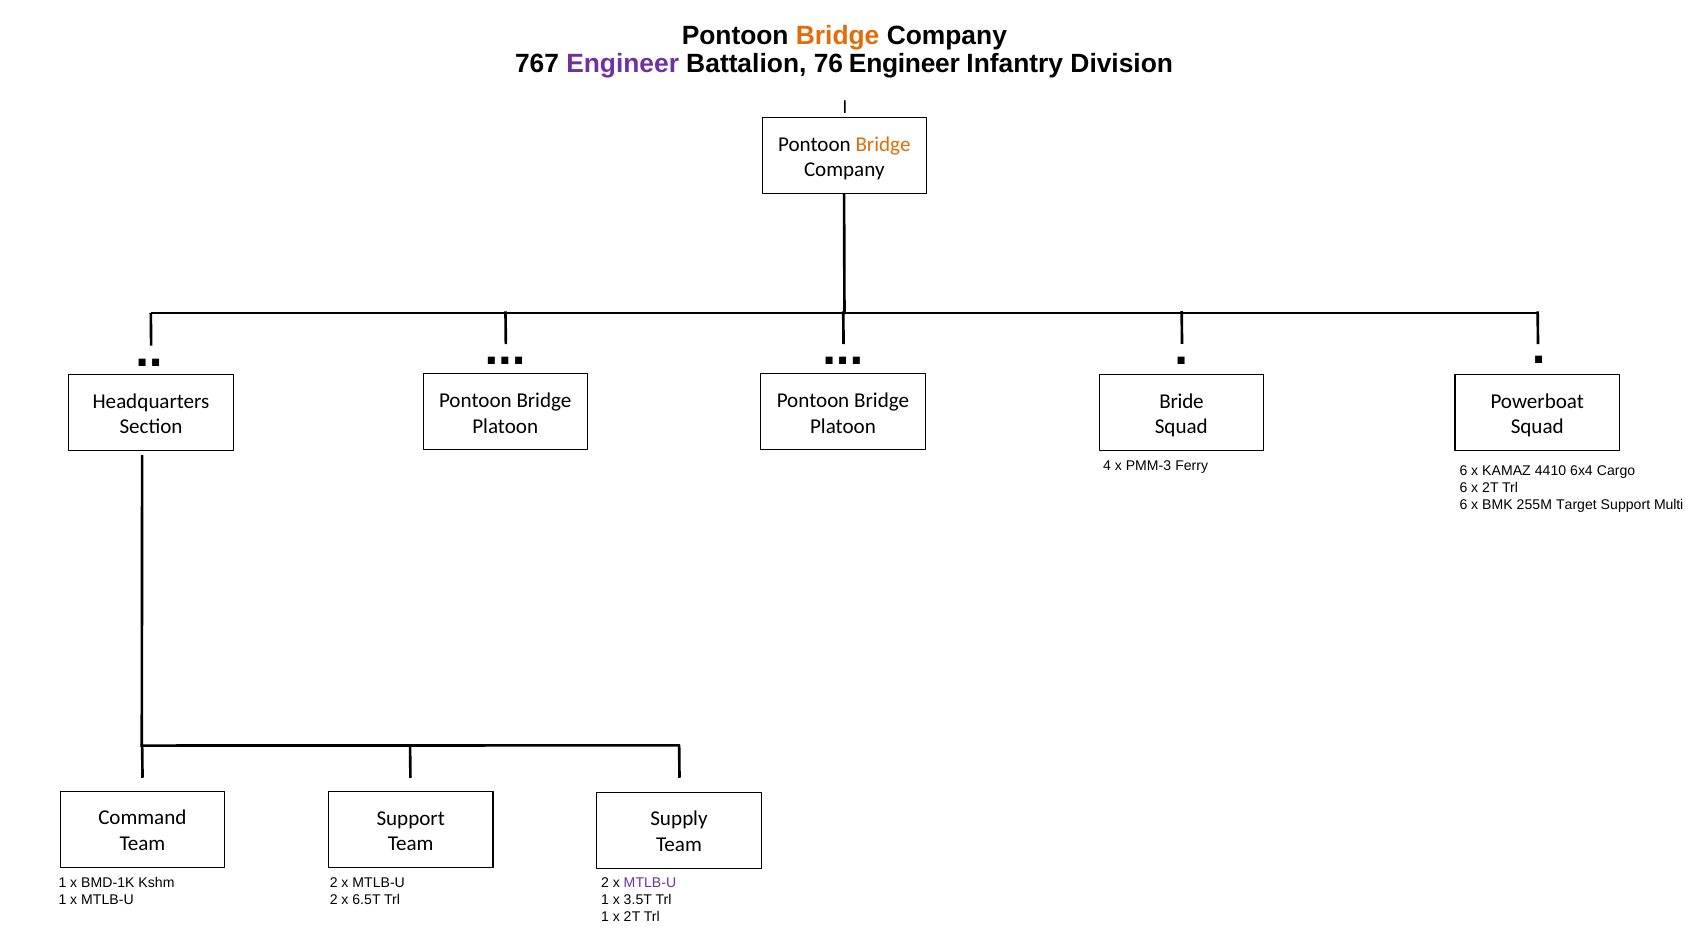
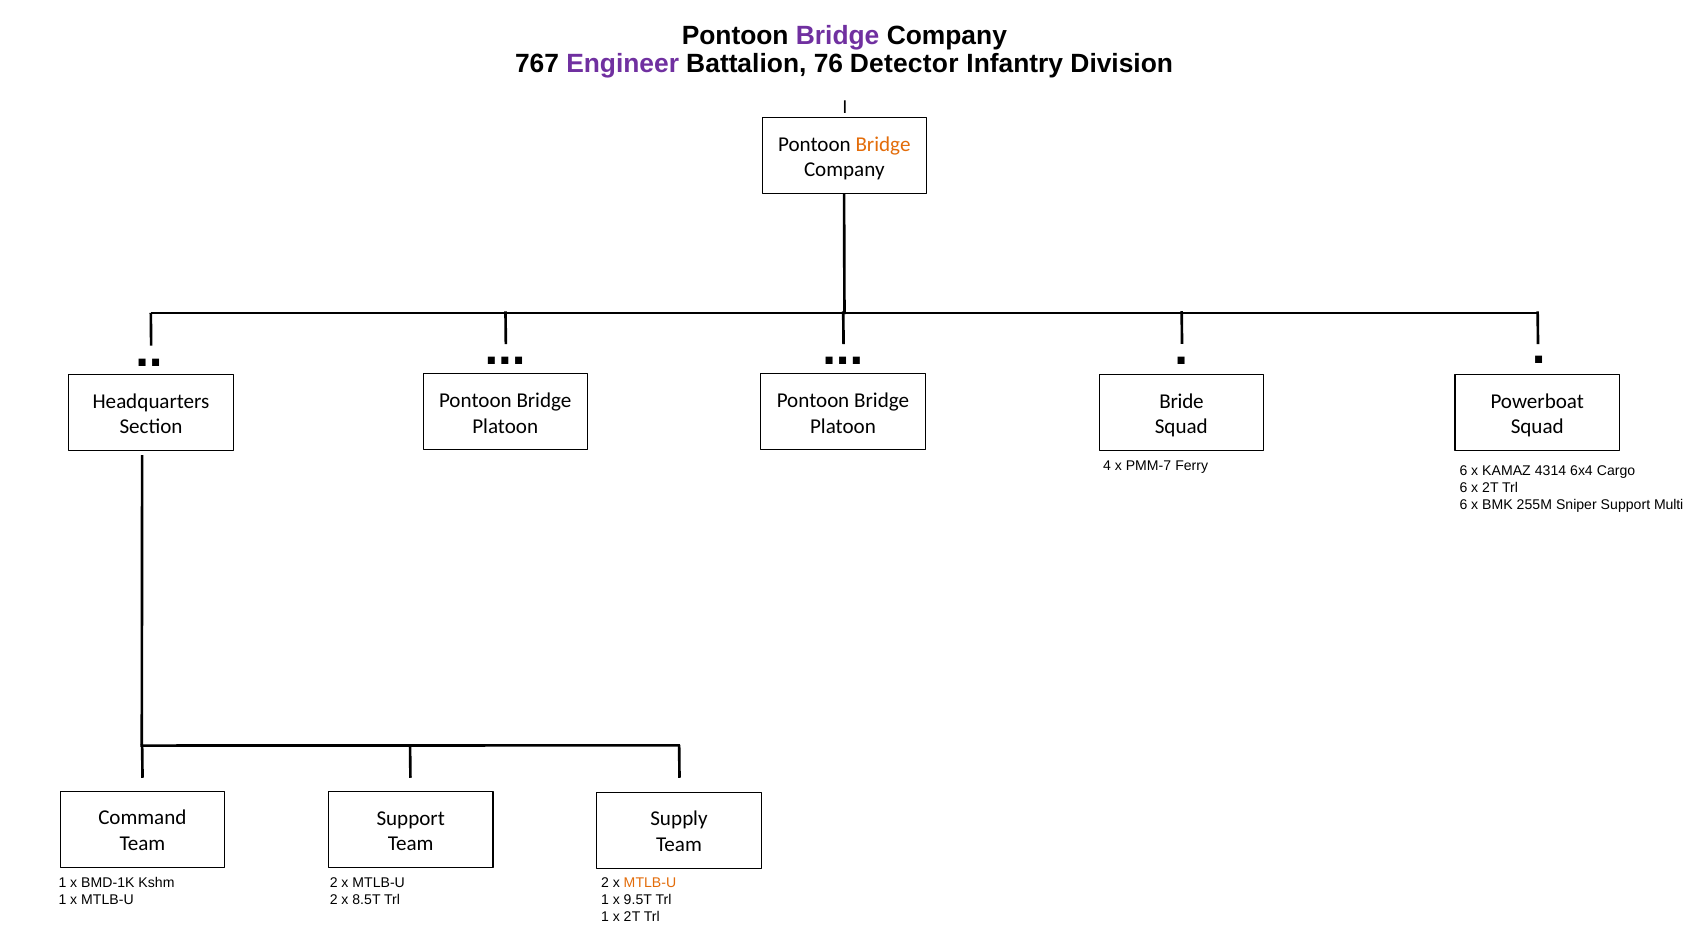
Bridge at (838, 35) colour: orange -> purple
76 Engineer: Engineer -> Detector
PMM-3: PMM-3 -> PMM-7
4410: 4410 -> 4314
Target: Target -> Sniper
MTLB-U at (650, 883) colour: purple -> orange
6.5T: 6.5T -> 8.5T
3.5T: 3.5T -> 9.5T
